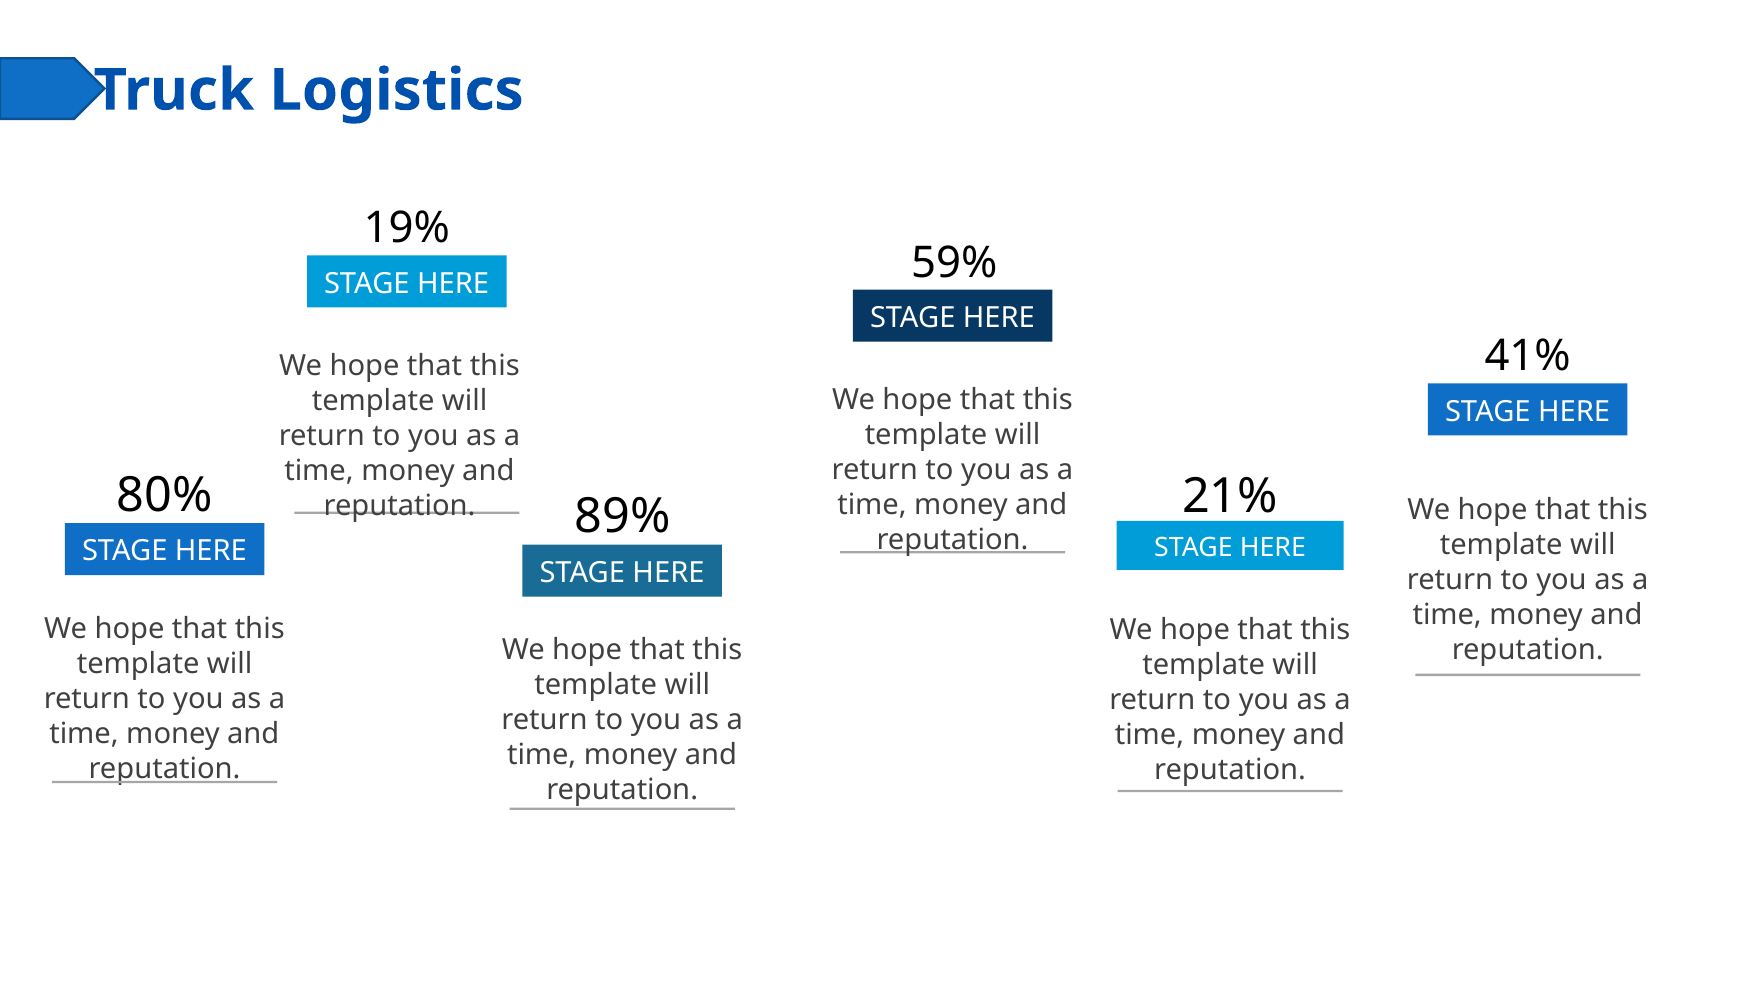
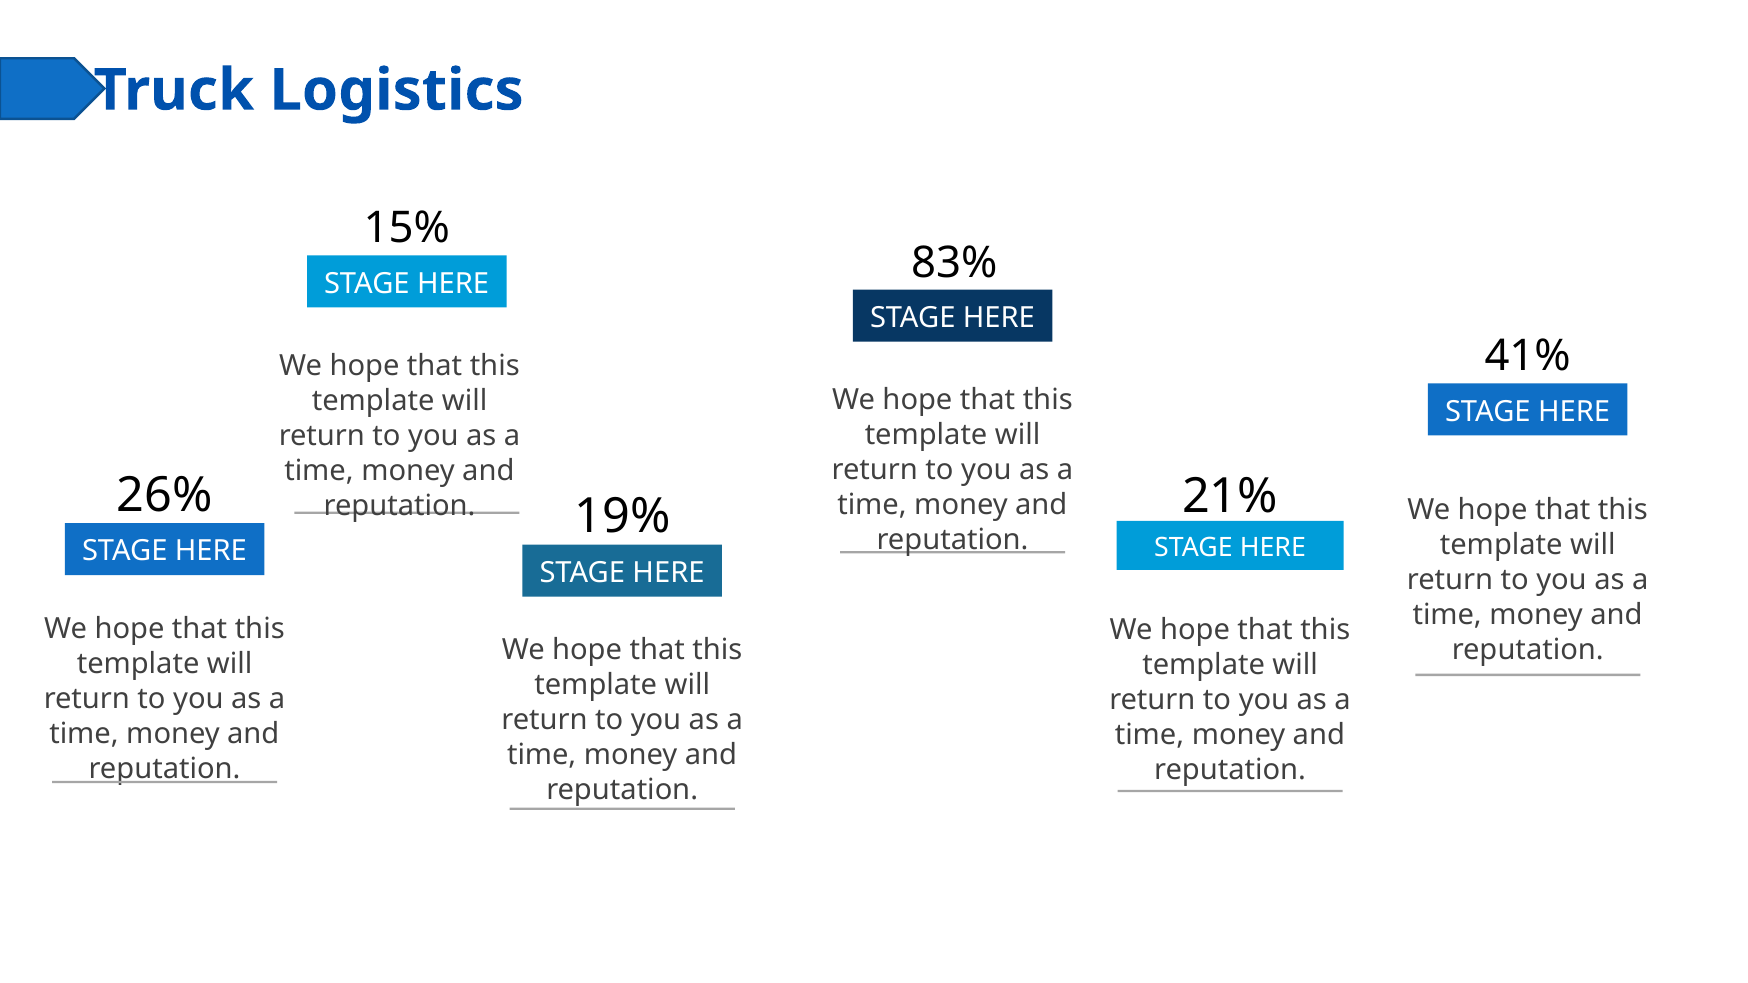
19%: 19% -> 15%
59%: 59% -> 83%
80%: 80% -> 26%
89%: 89% -> 19%
